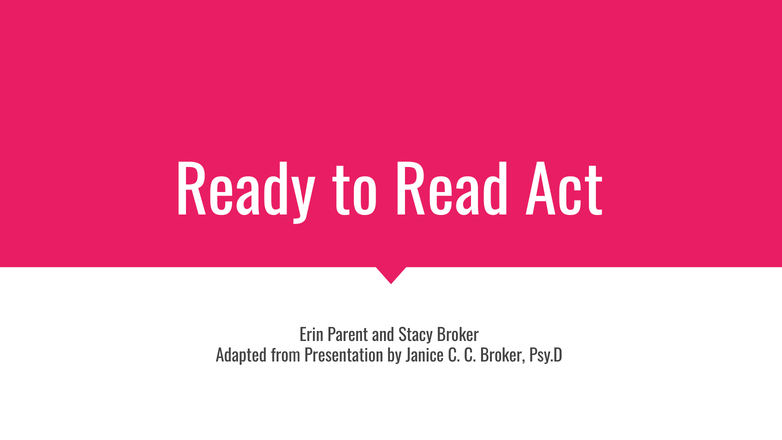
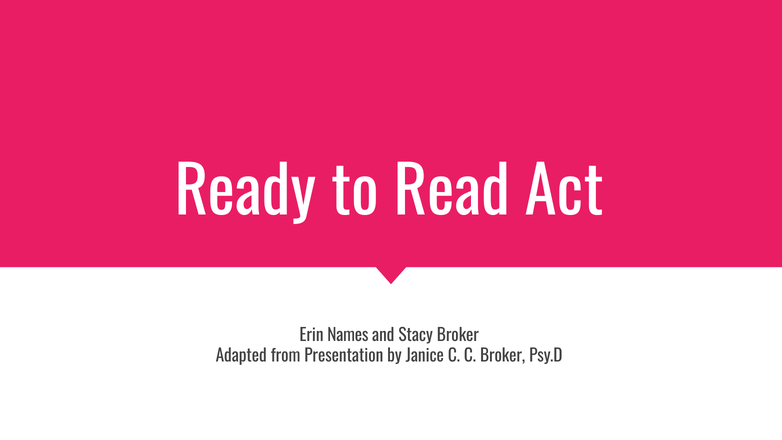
Parent: Parent -> Names
